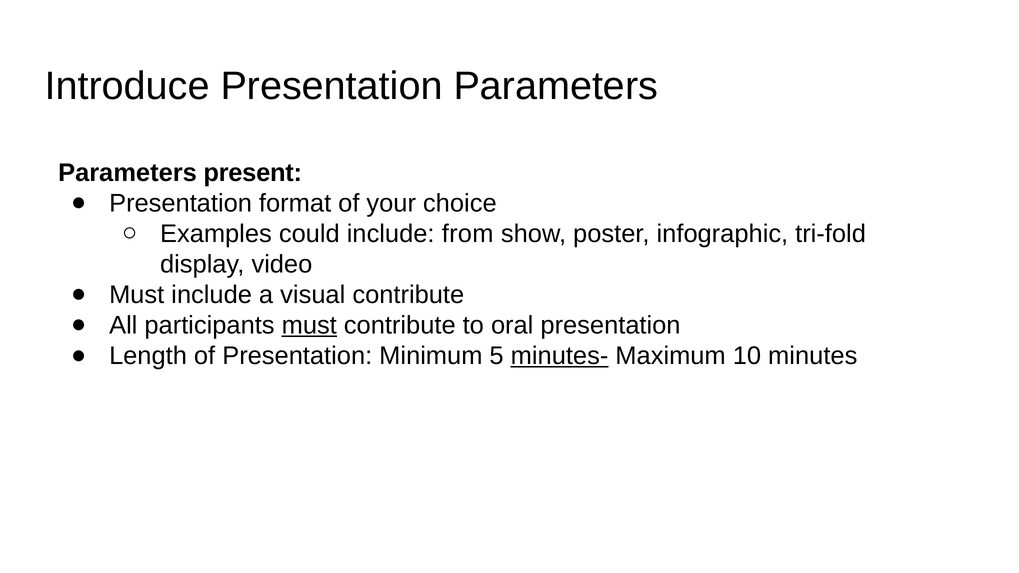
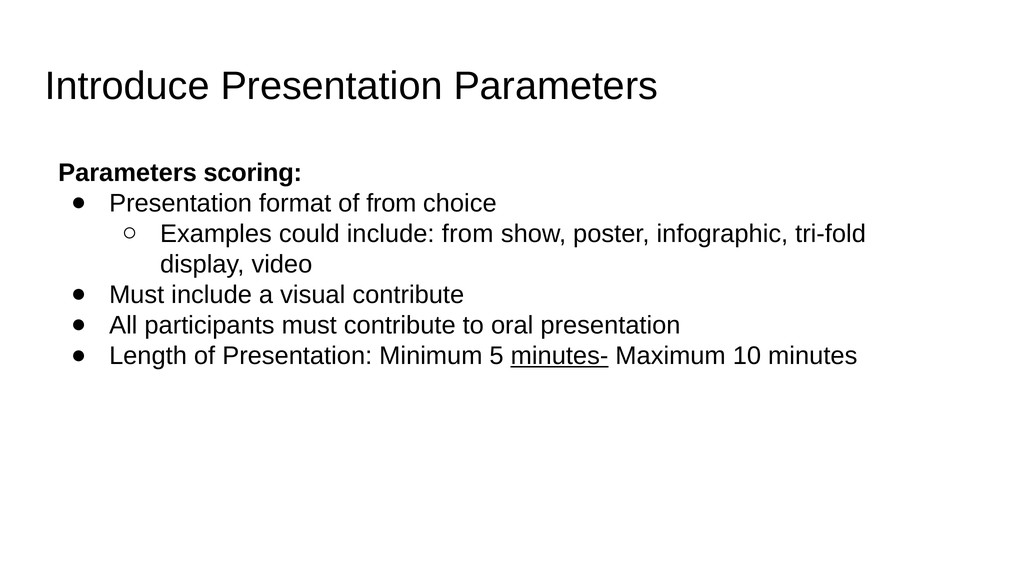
present: present -> scoring
of your: your -> from
must at (309, 326) underline: present -> none
